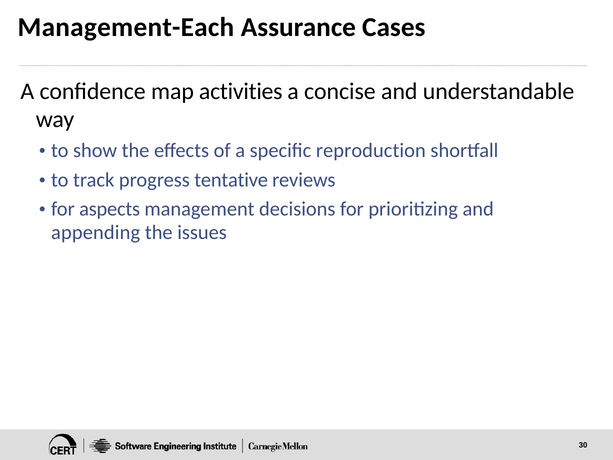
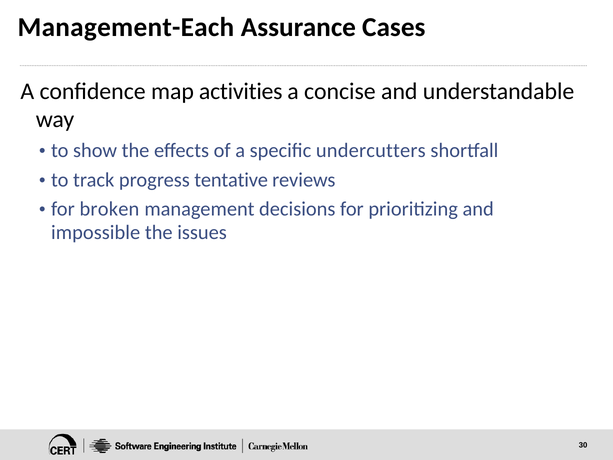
reproduction: reproduction -> undercutters
aspects: aspects -> broken
appending: appending -> impossible
